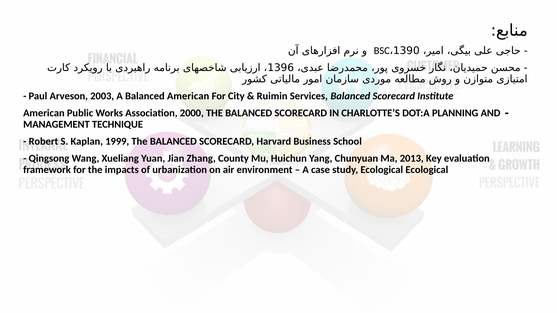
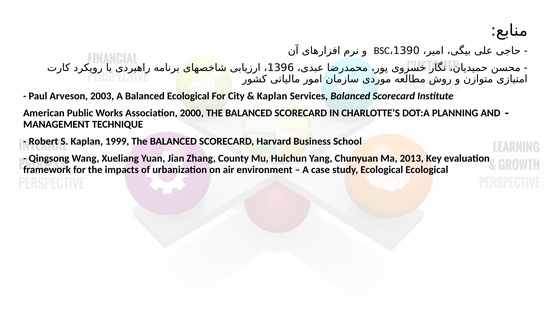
Balanced American: American -> Ecological
Ruimin at (272, 96): Ruimin -> Kaplan
